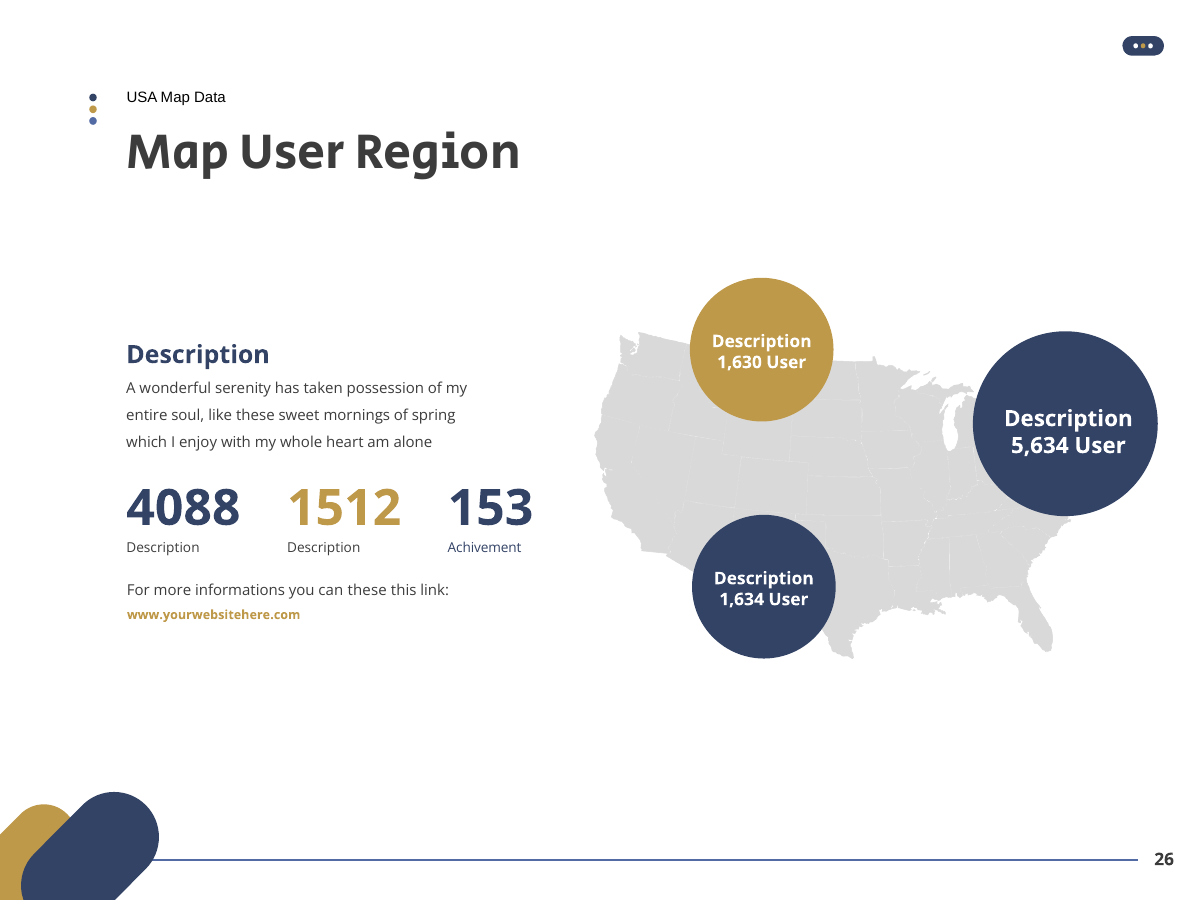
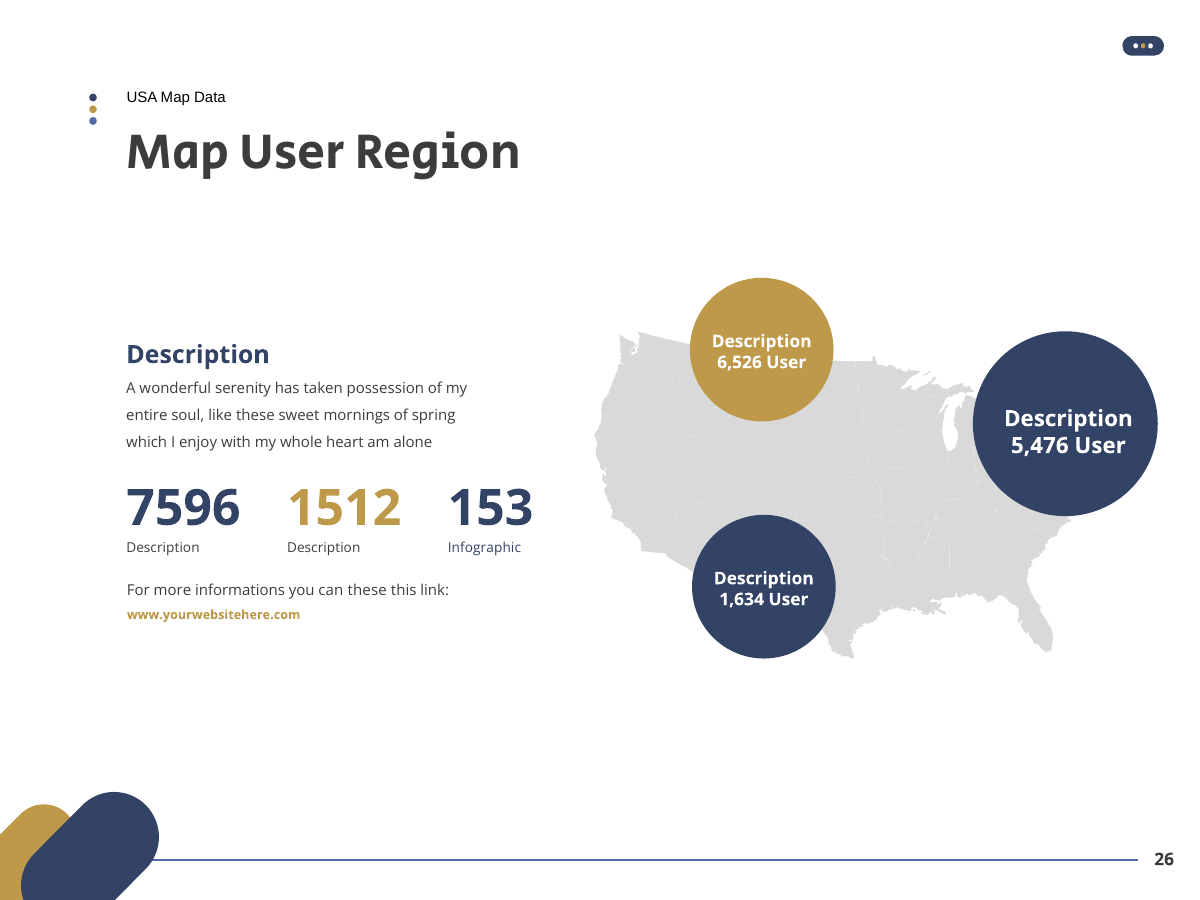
1,630: 1,630 -> 6,526
5,634: 5,634 -> 5,476
4088: 4088 -> 7596
Achivement: Achivement -> Infographic
